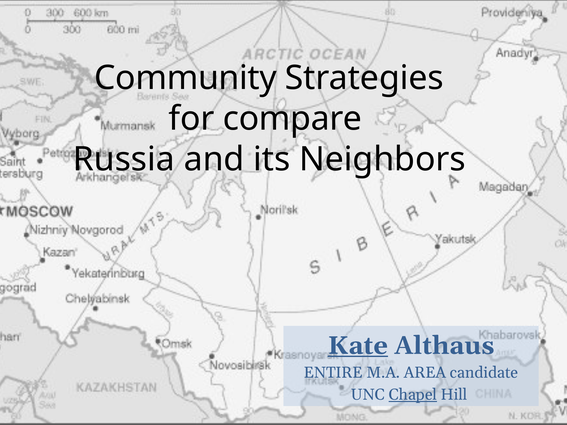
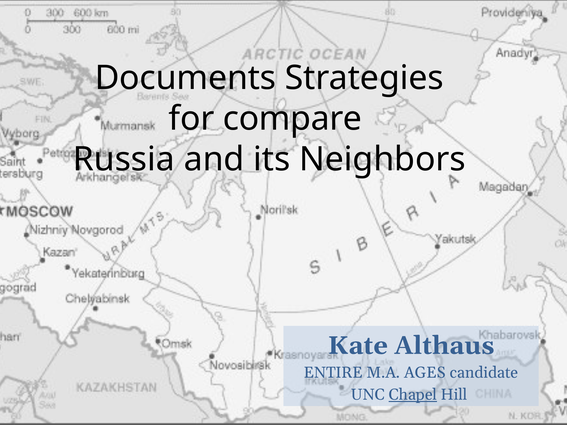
Community: Community -> Documents
Kate underline: present -> none
AREA: AREA -> AGES
